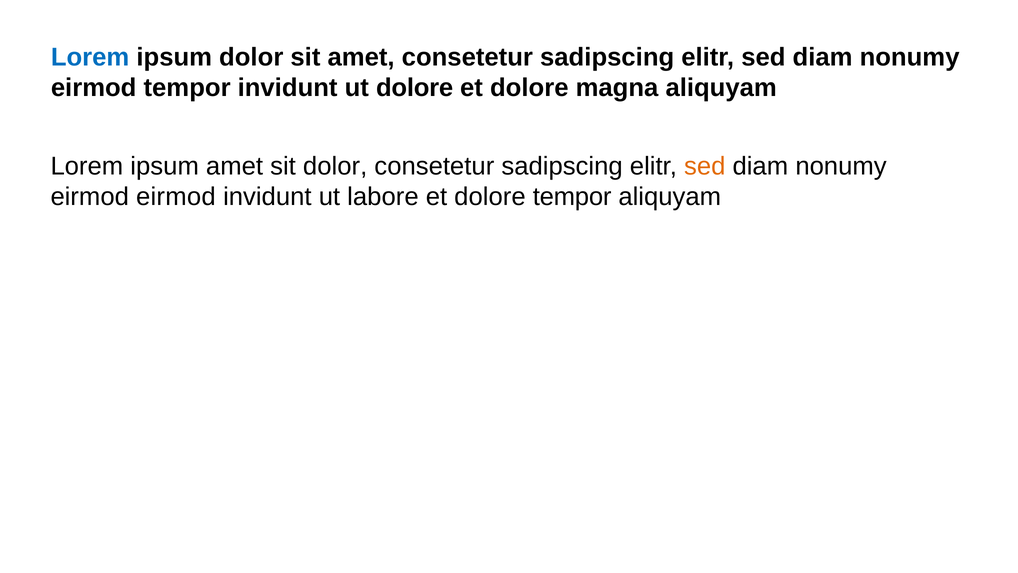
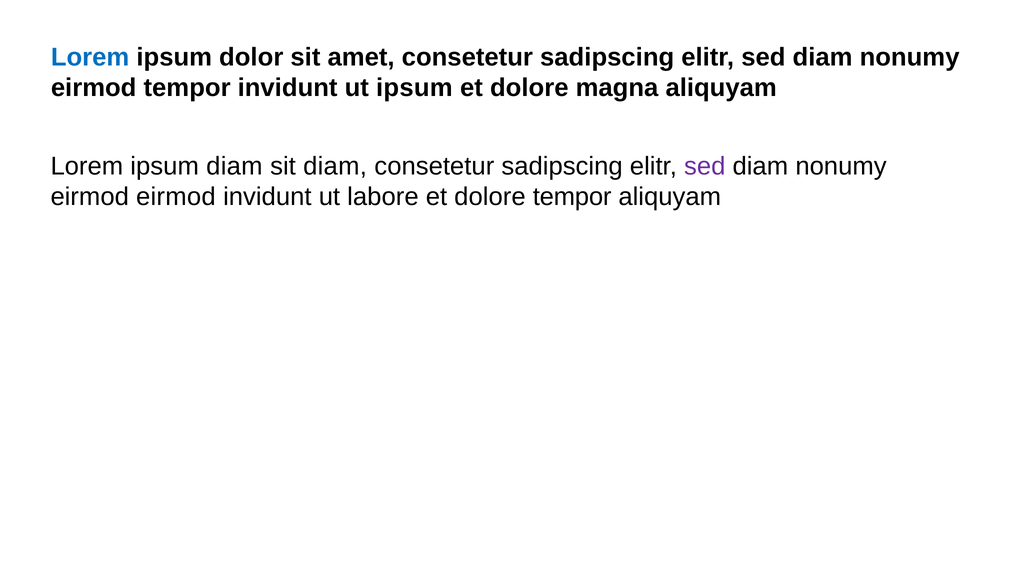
ut dolore: dolore -> ipsum
ipsum amet: amet -> diam
sit dolor: dolor -> diam
sed at (705, 166) colour: orange -> purple
